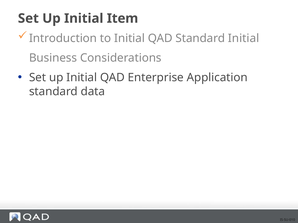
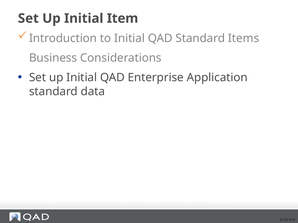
Standard Initial: Initial -> Items
